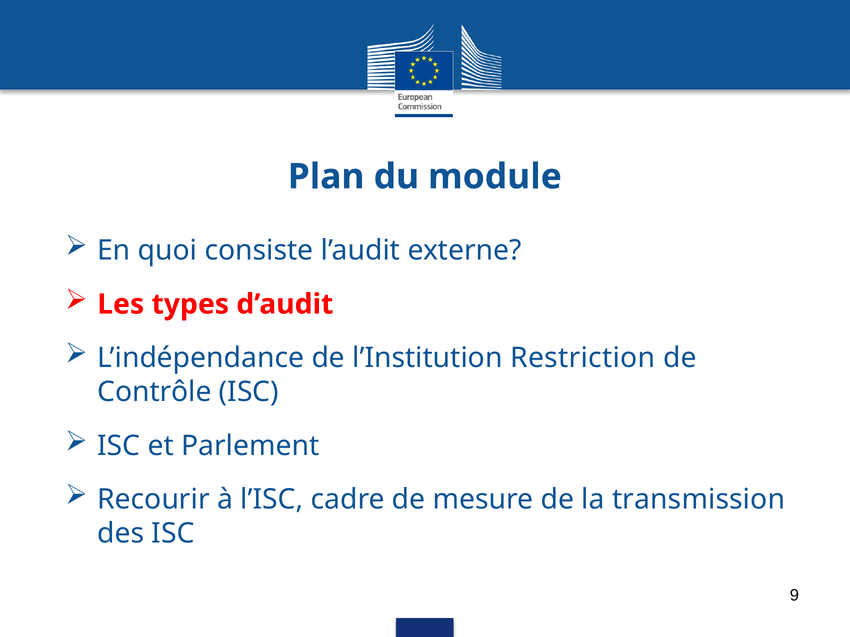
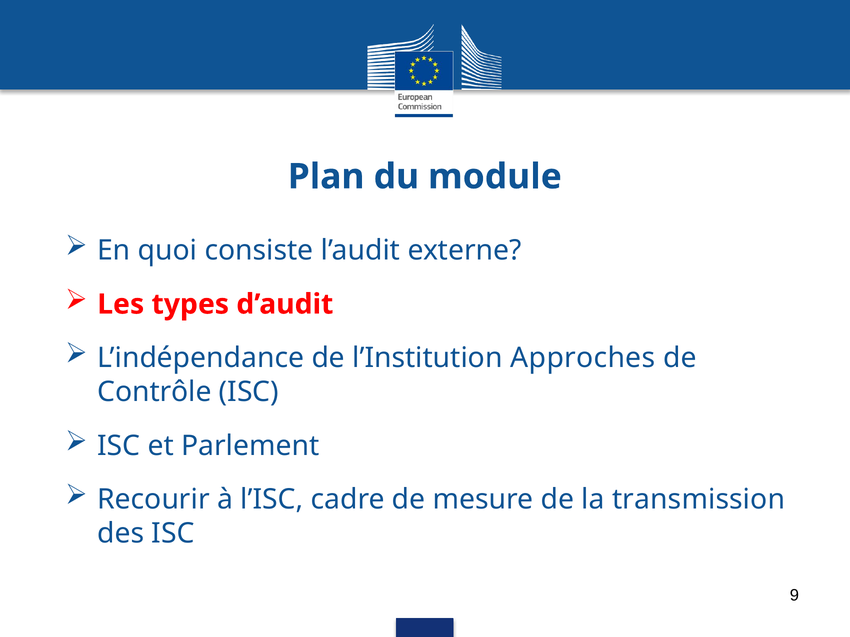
Restriction: Restriction -> Approches
